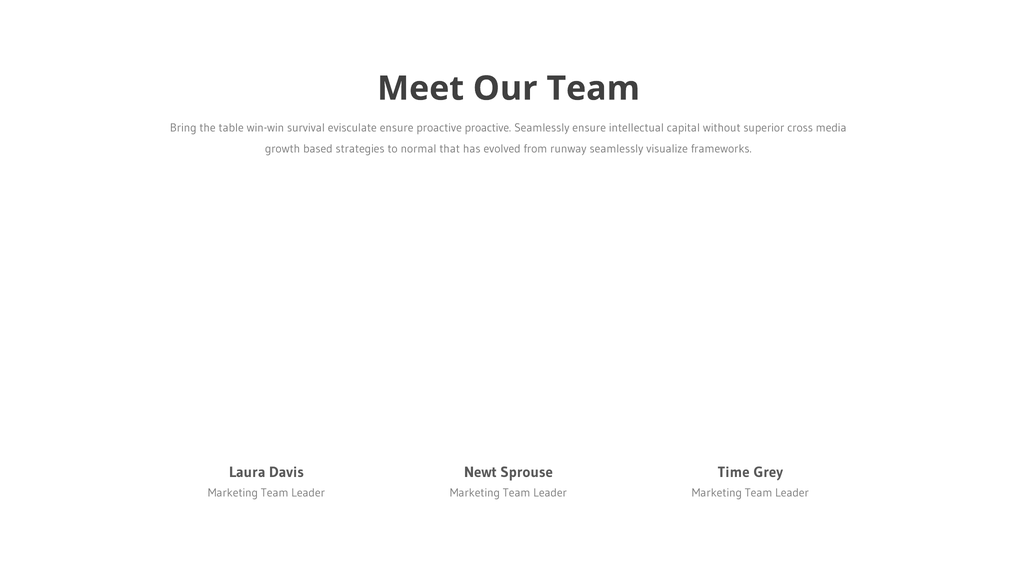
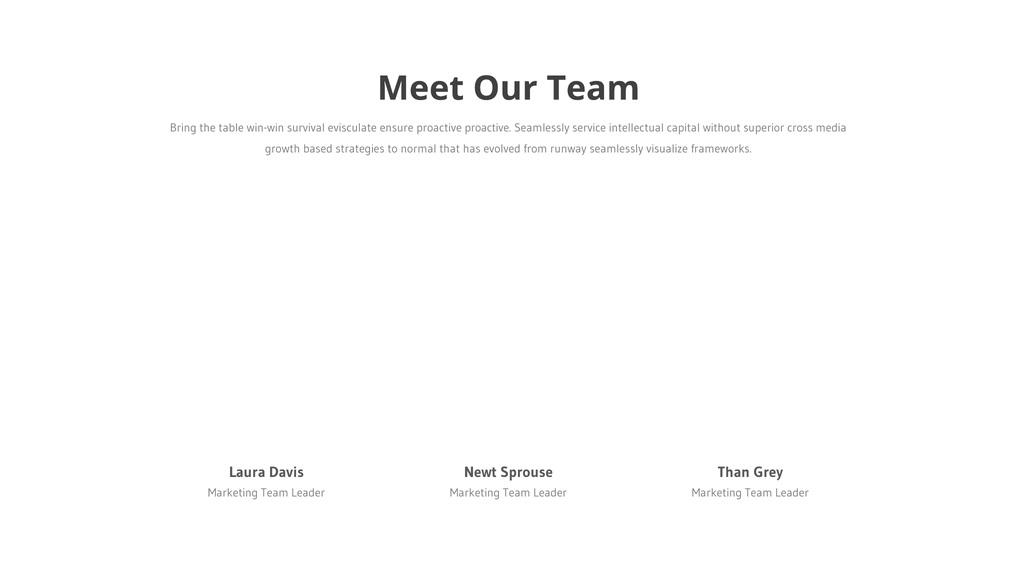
Seamlessly ensure: ensure -> service
Time: Time -> Than
